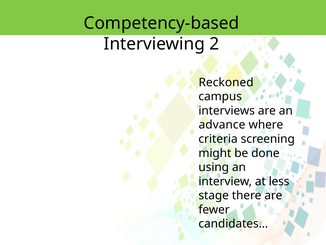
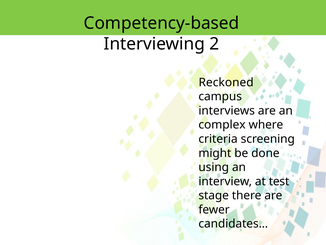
advance: advance -> complex
less: less -> test
